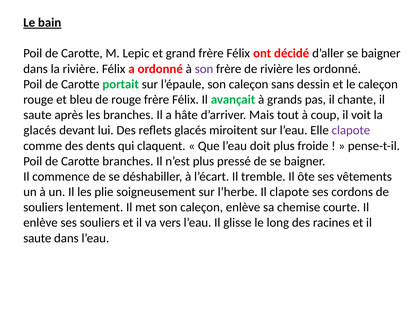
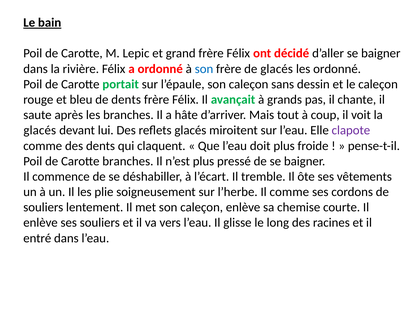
son at (204, 69) colour: purple -> blue
de rivière: rivière -> glacés
de rouge: rouge -> dents
Il clapote: clapote -> comme
saute at (37, 238): saute -> entré
